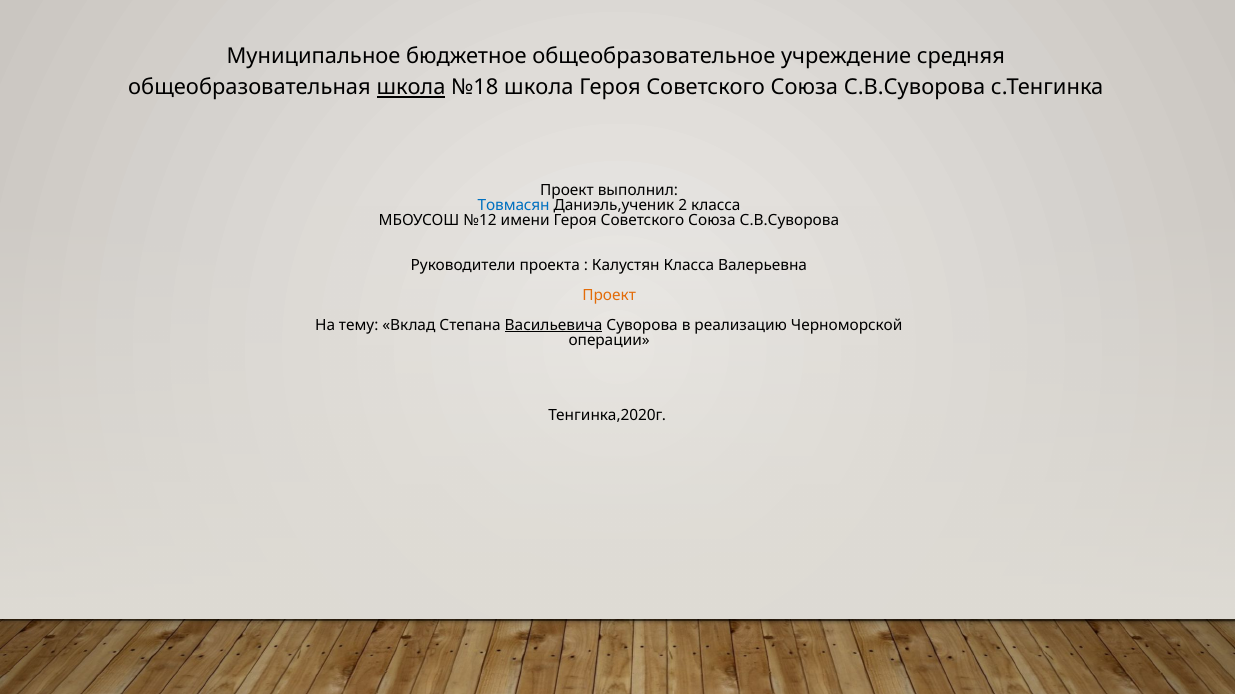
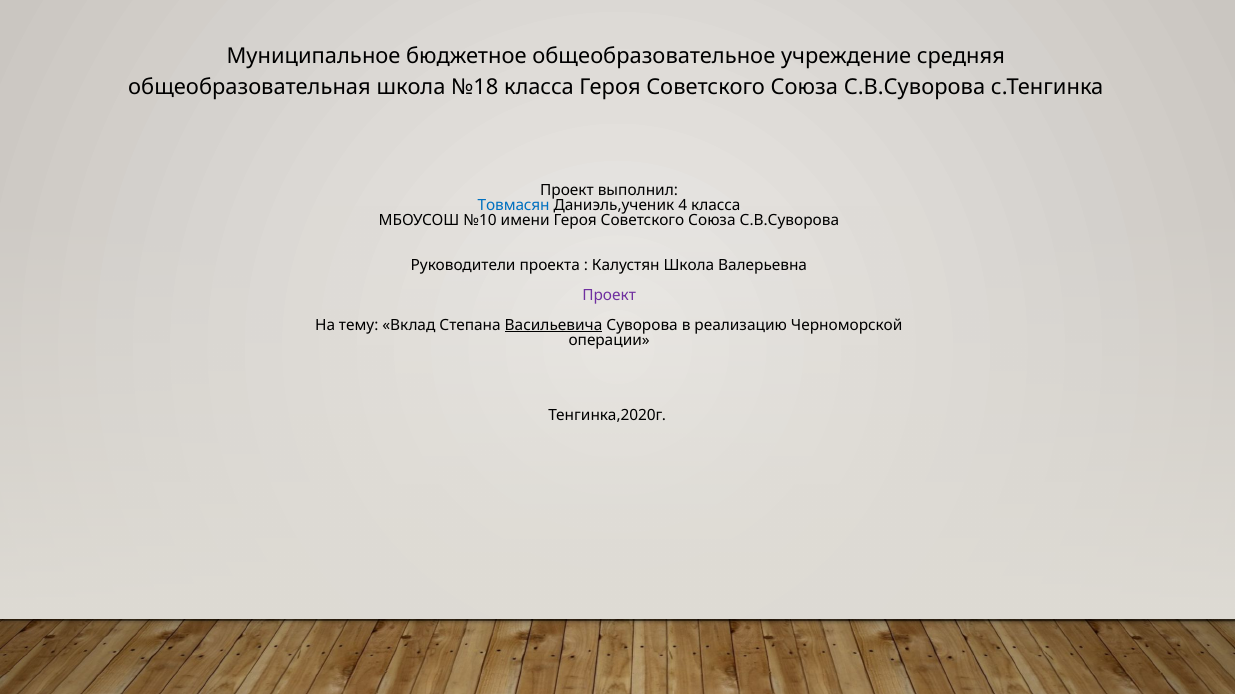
школа at (411, 88) underline: present -> none
№18 школа: школа -> класса
2: 2 -> 4
№12: №12 -> №10
Калустян Класса: Класса -> Школа
Проект at (609, 296) colour: orange -> purple
